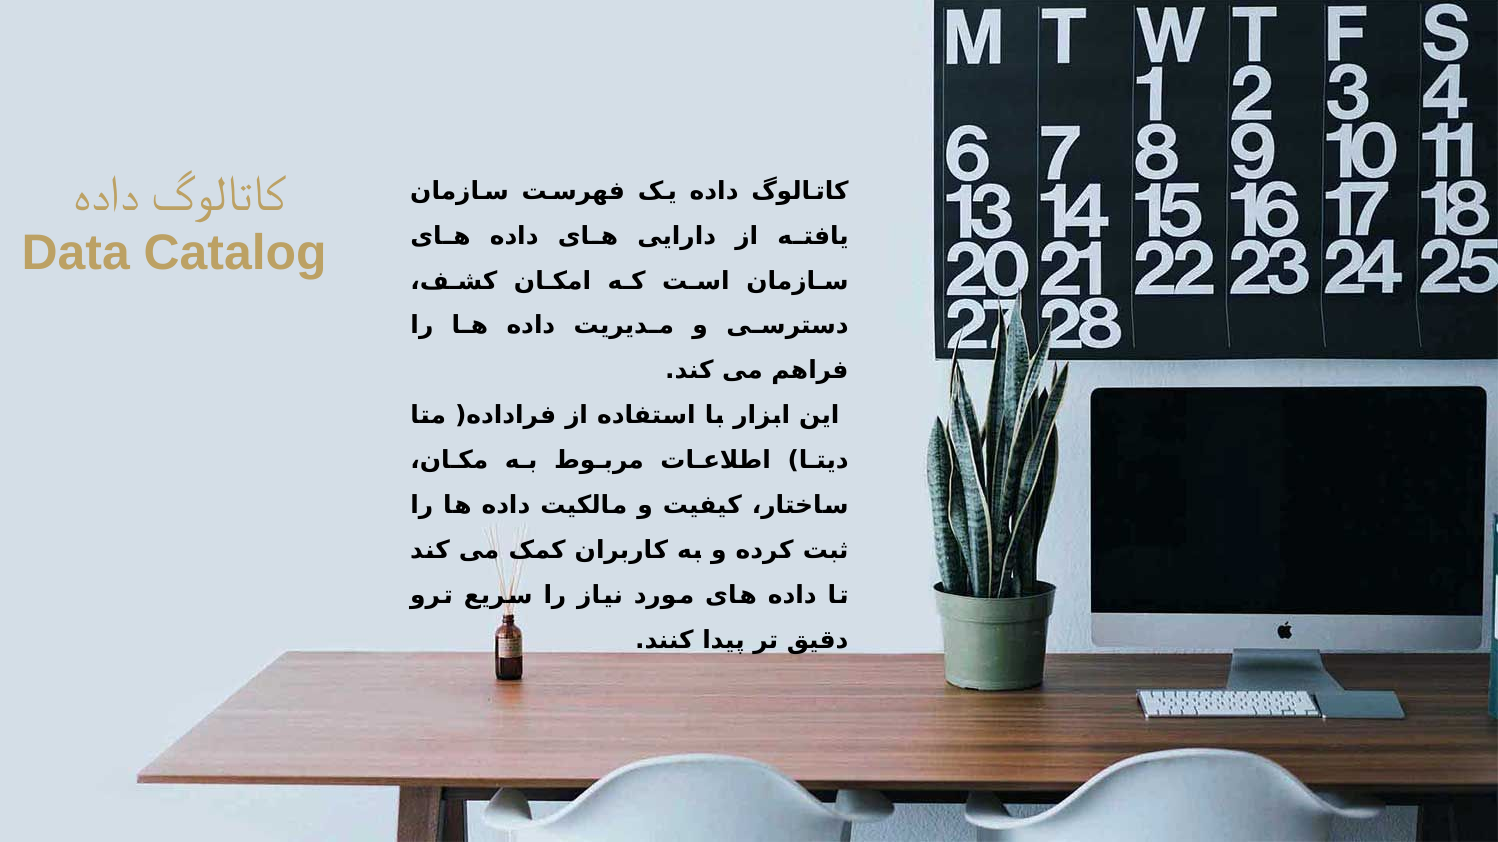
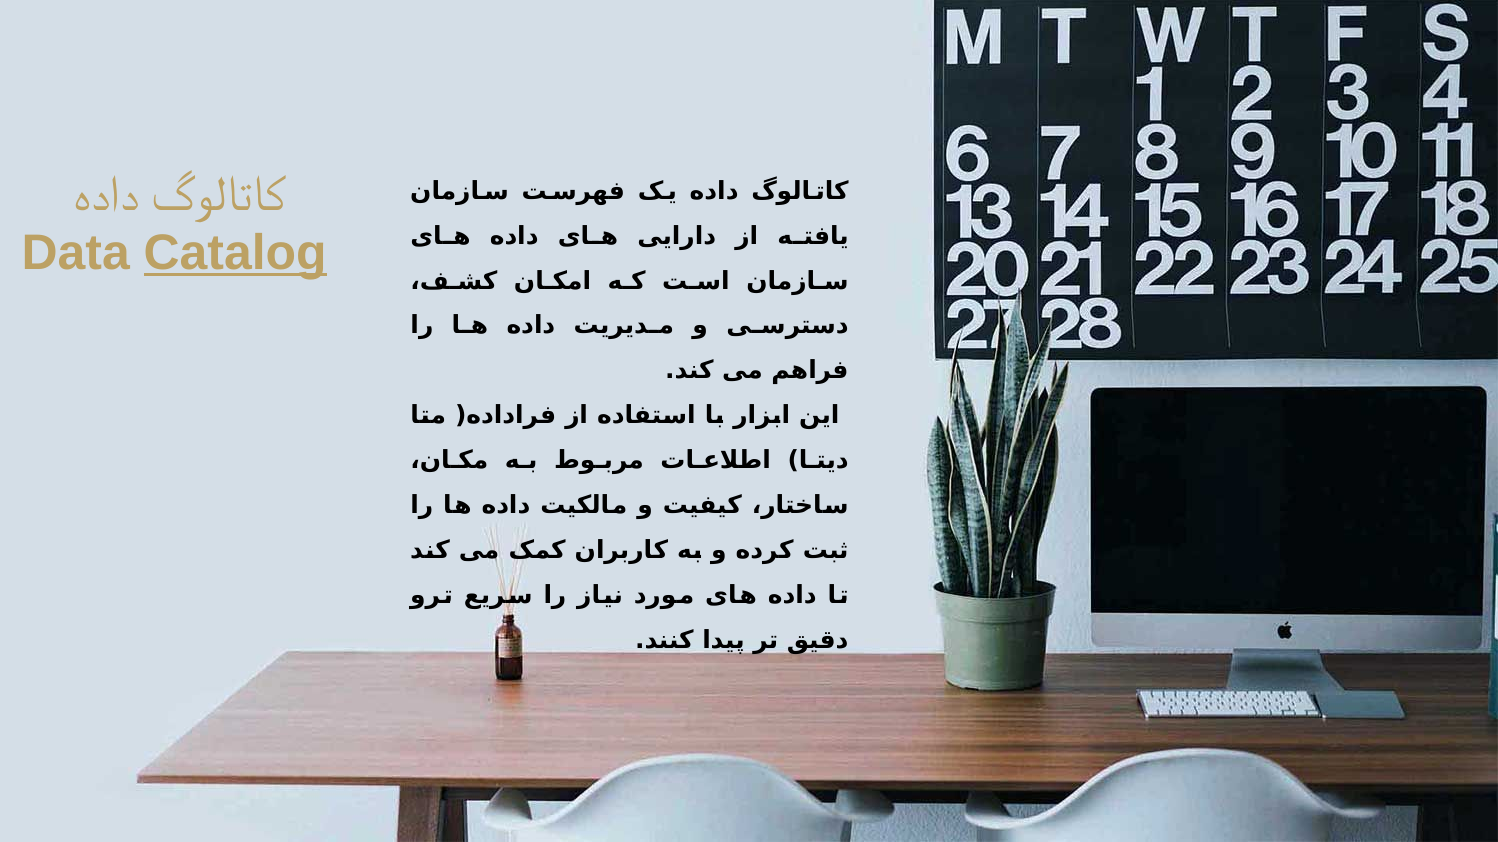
Catalog underline: none -> present
